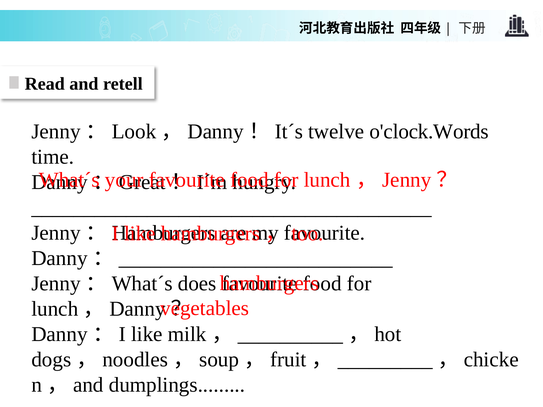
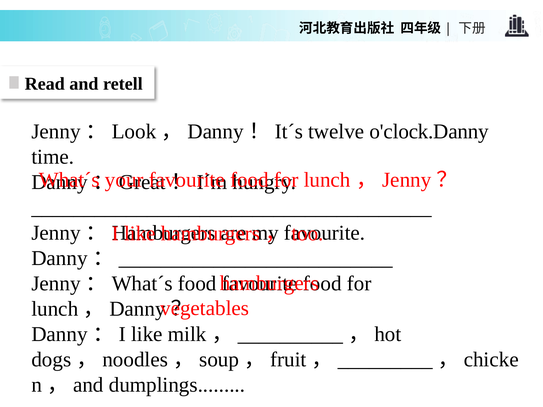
o'clock.Words: o'clock.Words -> o'clock.Danny
What´s does: does -> food
